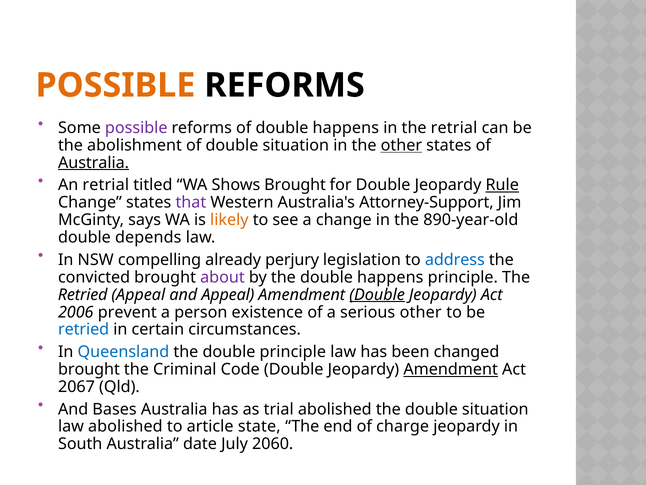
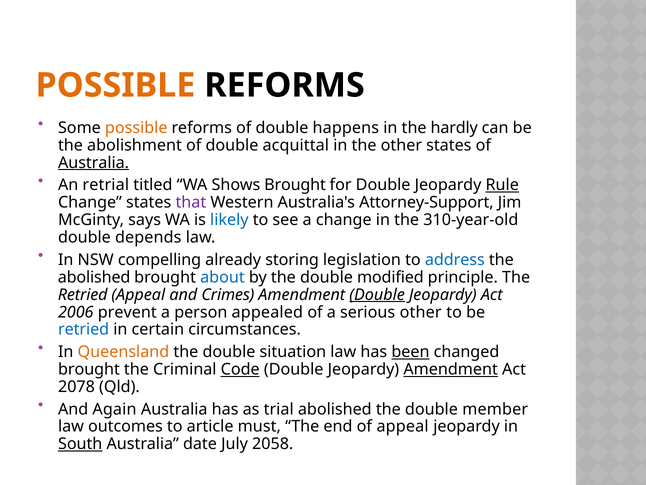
possible at (136, 128) colour: purple -> orange
the retrial: retrial -> hardly
of double situation: situation -> acquittal
other at (401, 145) underline: present -> none
likely colour: orange -> blue
890-year-old: 890-year-old -> 310-year-old
perjury: perjury -> storing
convicted at (94, 277): convicted -> abolished
about colour: purple -> blue
the double happens: happens -> modified
and Appeal: Appeal -> Crimes
existence: existence -> appealed
Queensland colour: blue -> orange
double principle: principle -> situation
been underline: none -> present
Code underline: none -> present
2067: 2067 -> 2078
Bases: Bases -> Again
the double situation: situation -> member
law abolished: abolished -> outcomes
state: state -> must
of charge: charge -> appeal
South underline: none -> present
2060: 2060 -> 2058
